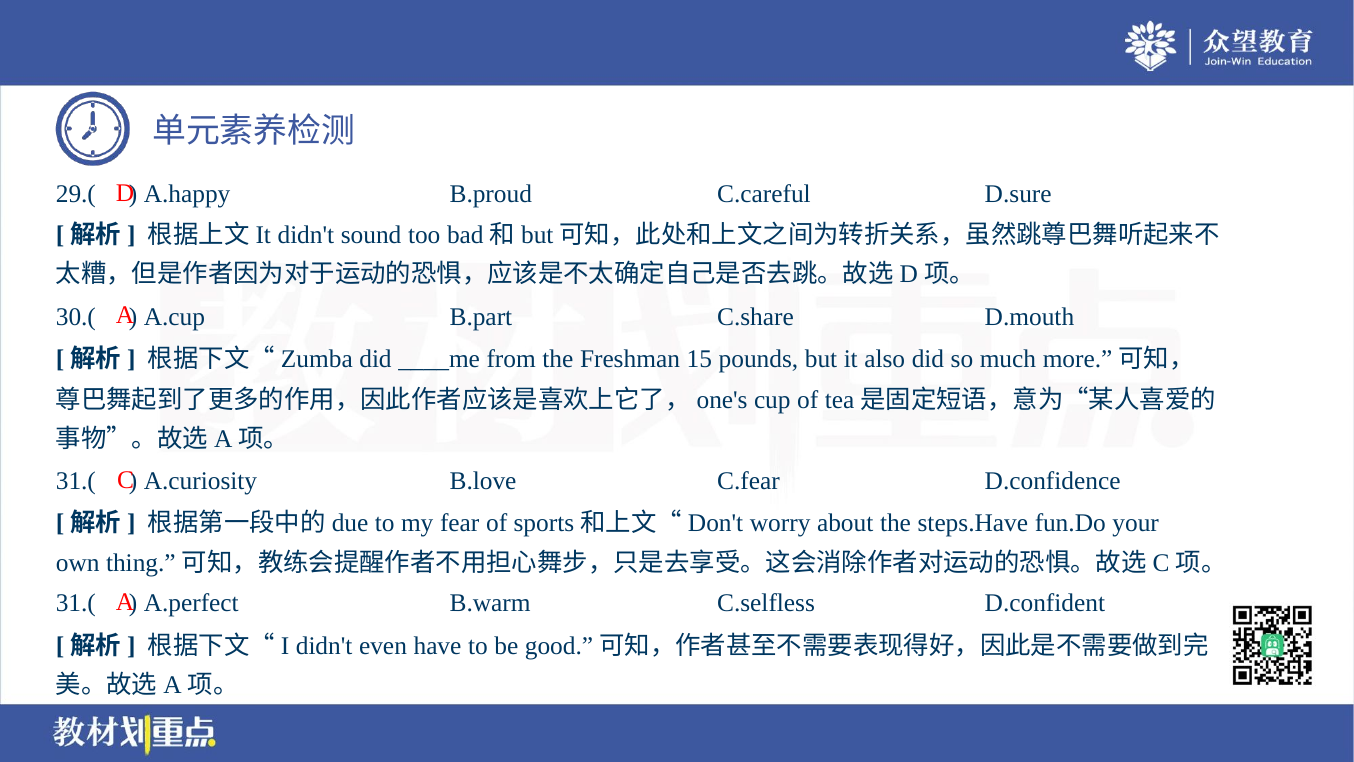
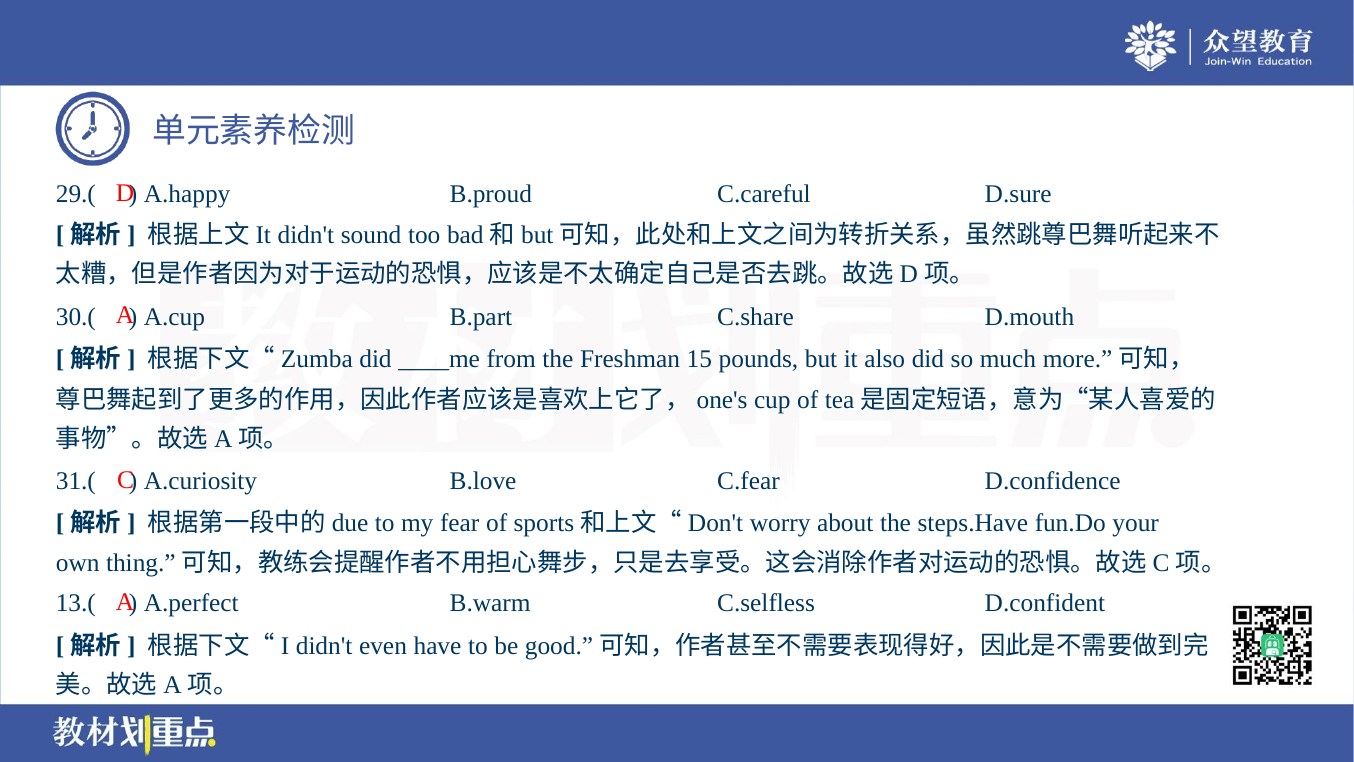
31.( at (76, 603): 31.( -> 13.(
